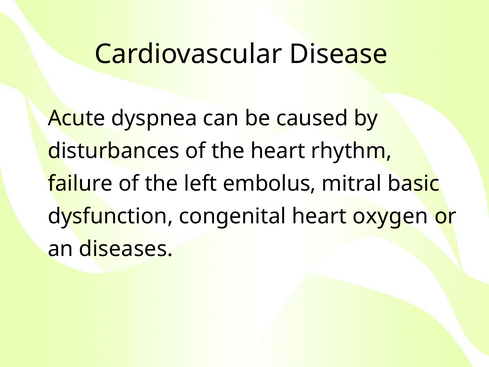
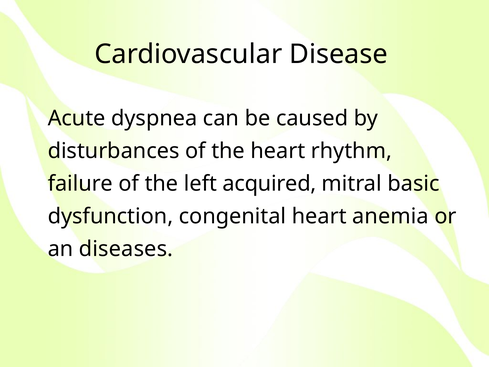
embolus: embolus -> acquired
oxygen: oxygen -> anemia
